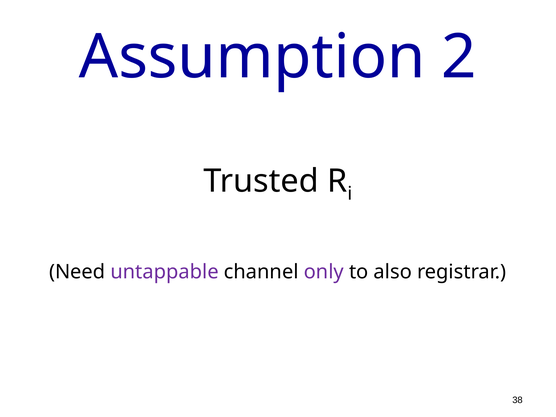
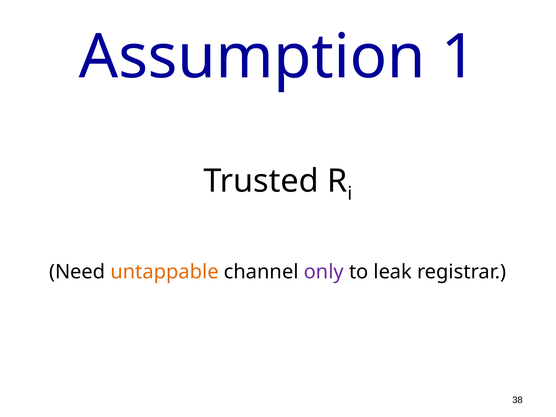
2: 2 -> 1
untappable colour: purple -> orange
also: also -> leak
